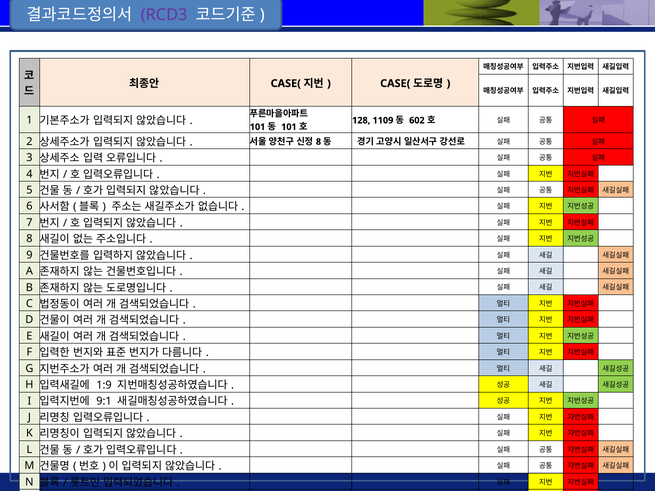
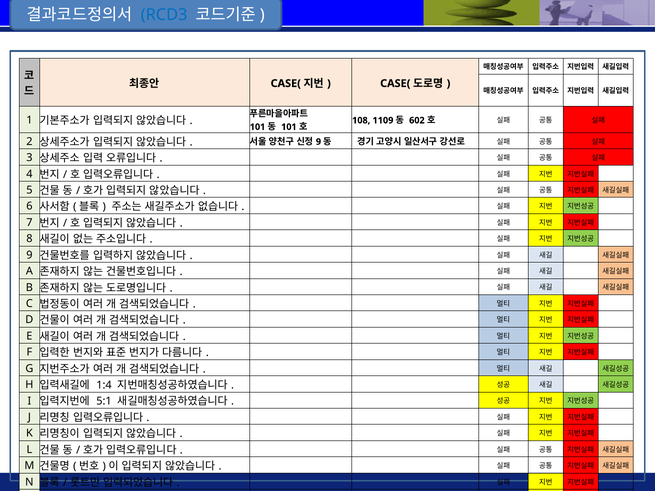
RCD3 colour: purple -> blue
128: 128 -> 108
8 at (318, 142): 8 -> 9
1:9: 1:9 -> 1:4
9:1: 9:1 -> 5:1
